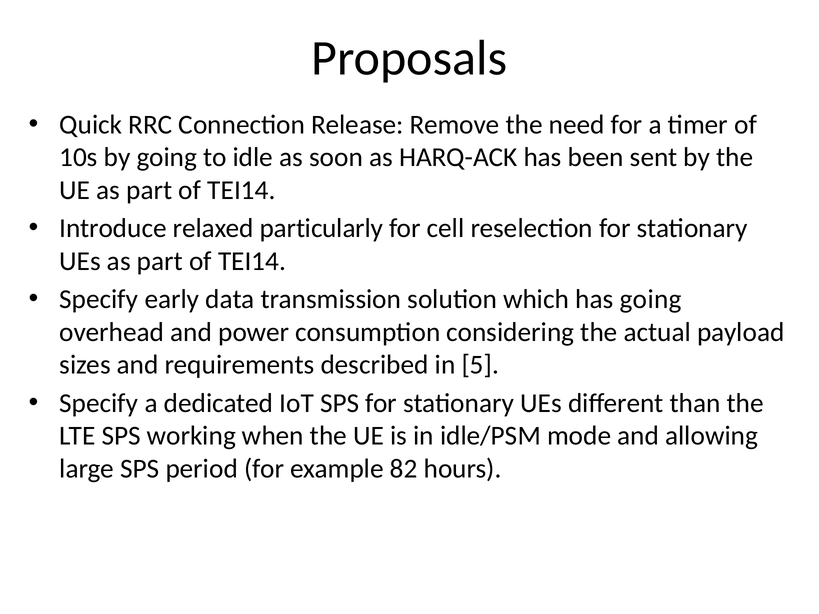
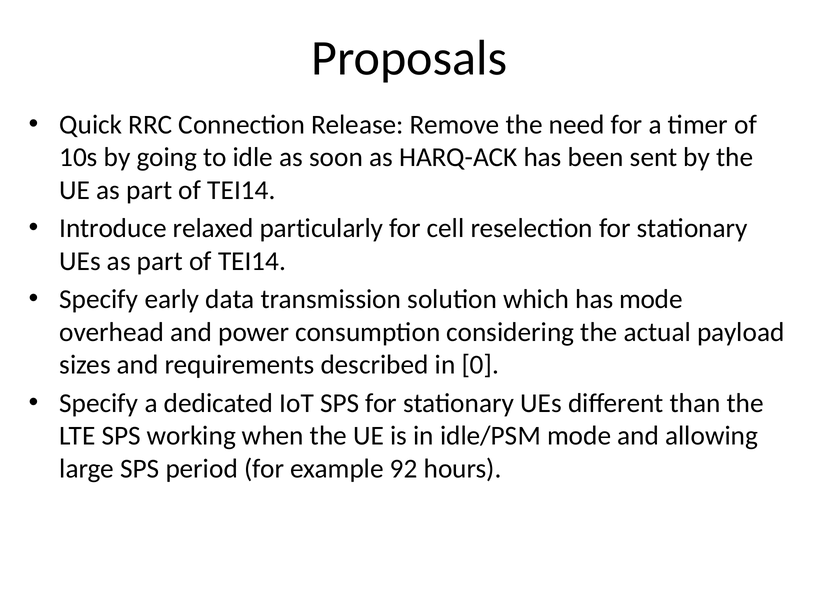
has going: going -> mode
5: 5 -> 0
82: 82 -> 92
